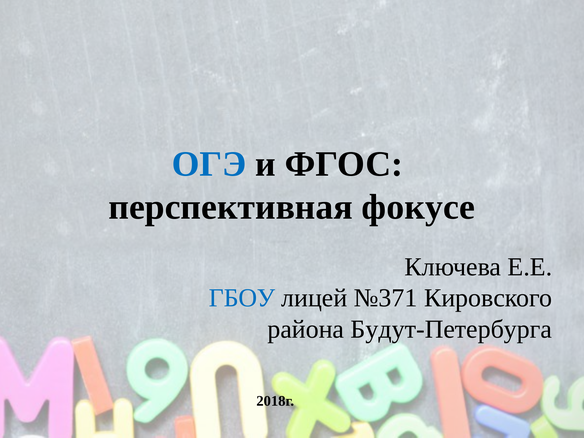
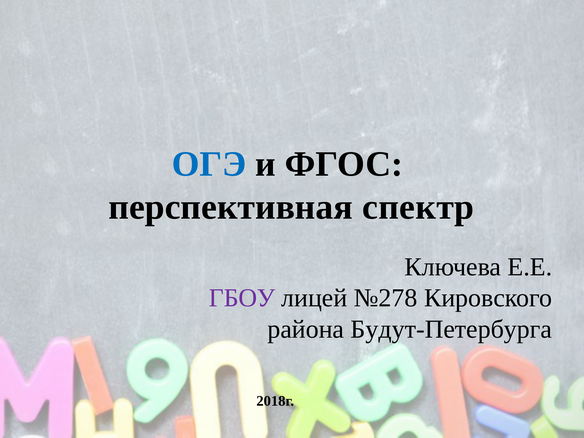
фокусе: фокусе -> спектр
ГБОУ colour: blue -> purple
№371: №371 -> №278
